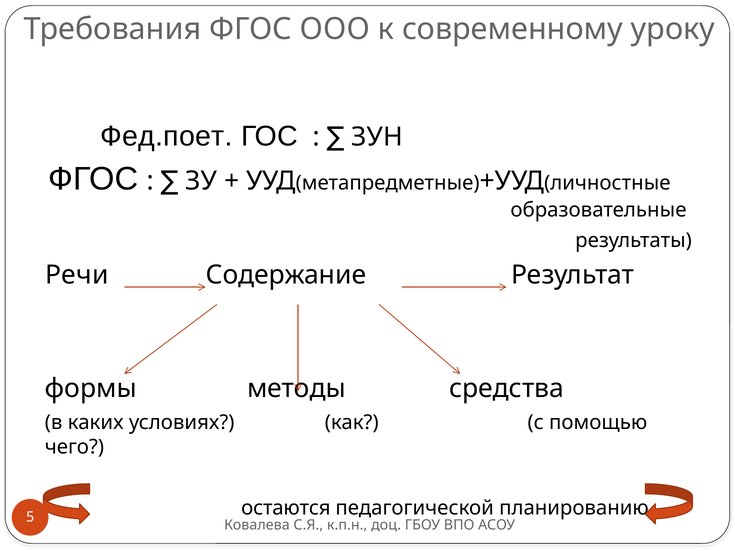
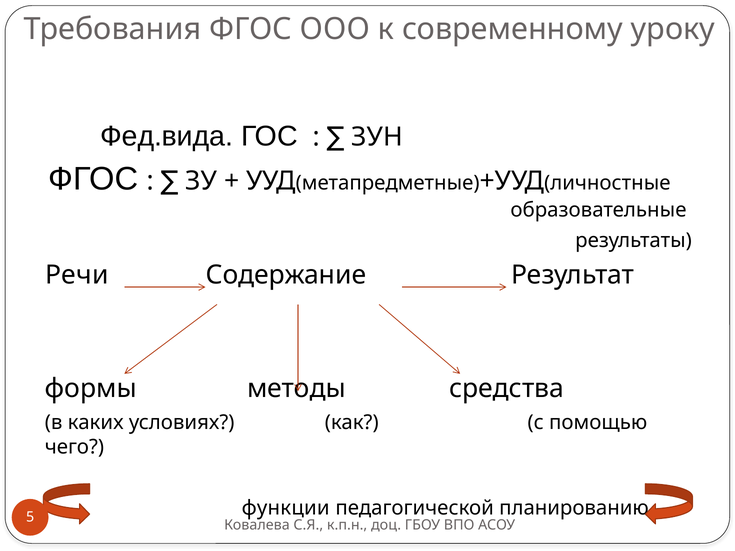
Фед.поет: Фед.поет -> Фед.вида
остаются: остаются -> функции
